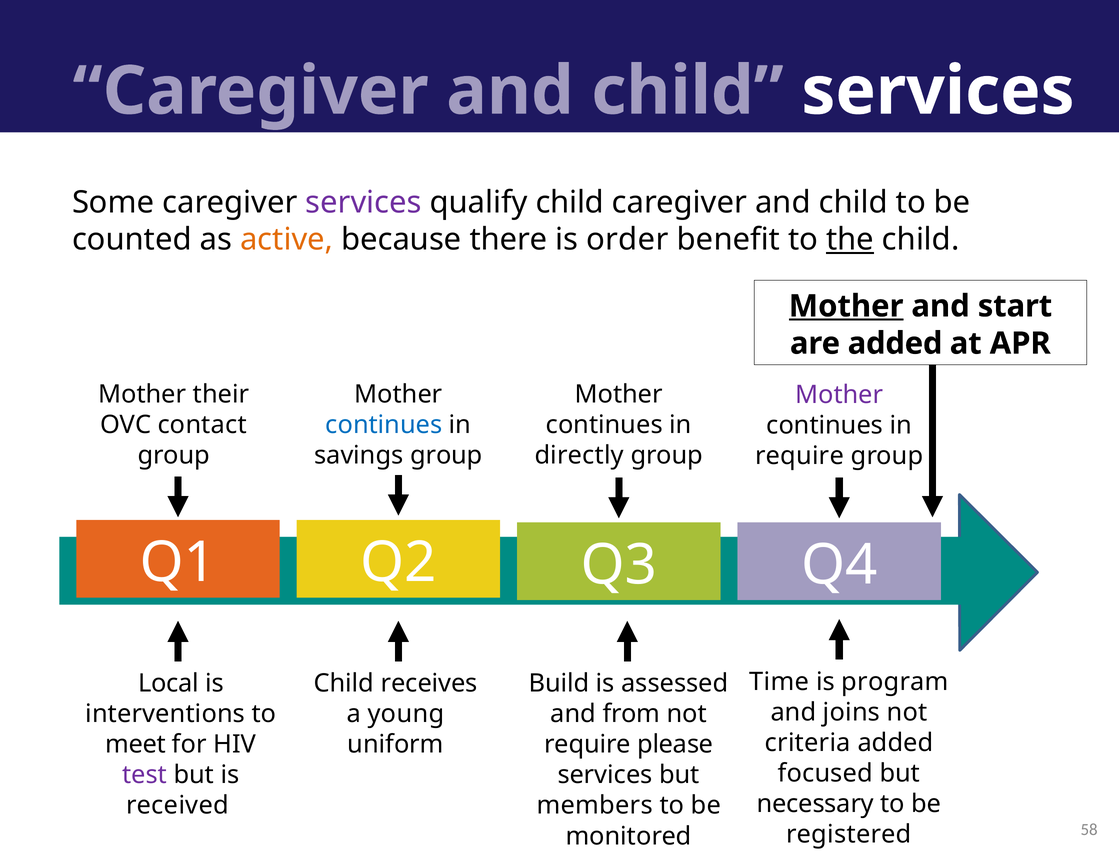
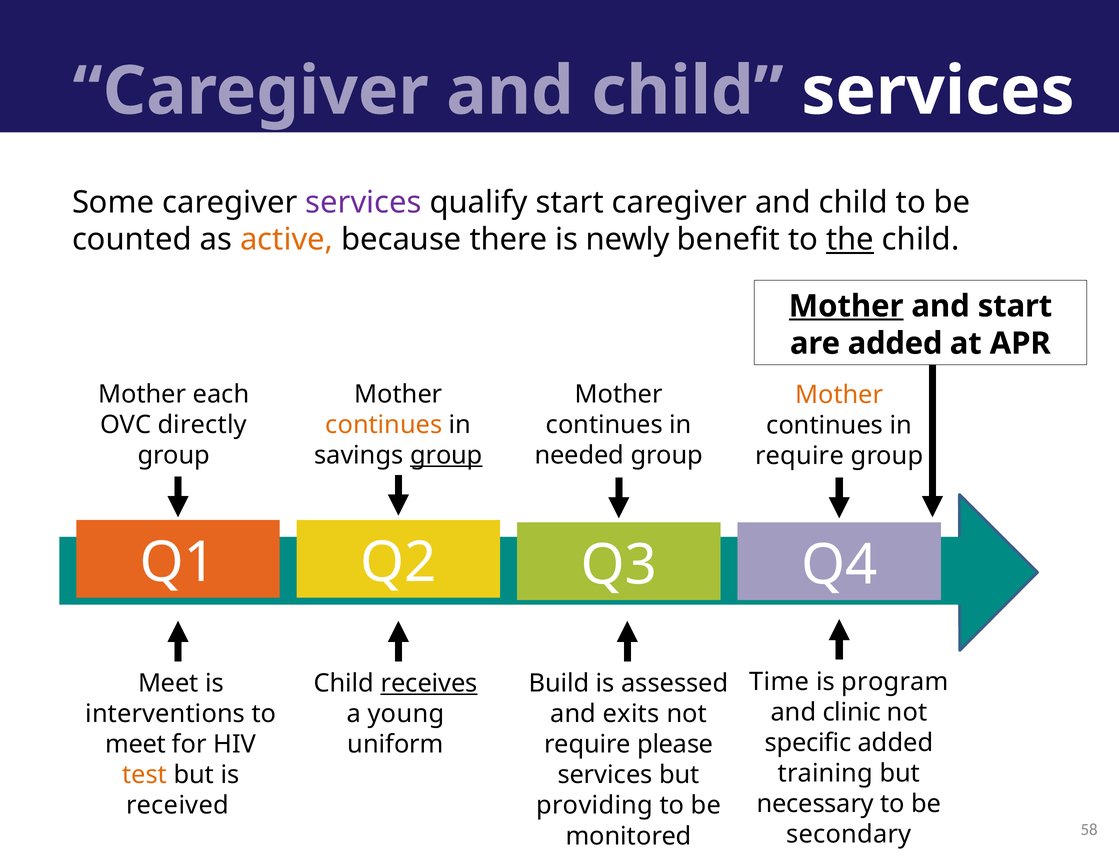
qualify child: child -> start
order: order -> newly
their: their -> each
Mother at (839, 395) colour: purple -> orange
contact: contact -> directly
continues at (384, 425) colour: blue -> orange
group at (446, 455) underline: none -> present
directly: directly -> needed
Local at (168, 683): Local -> Meet
receives underline: none -> present
joins: joins -> clinic
from: from -> exits
criteria: criteria -> specific
focused: focused -> training
test colour: purple -> orange
members: members -> providing
registered: registered -> secondary
